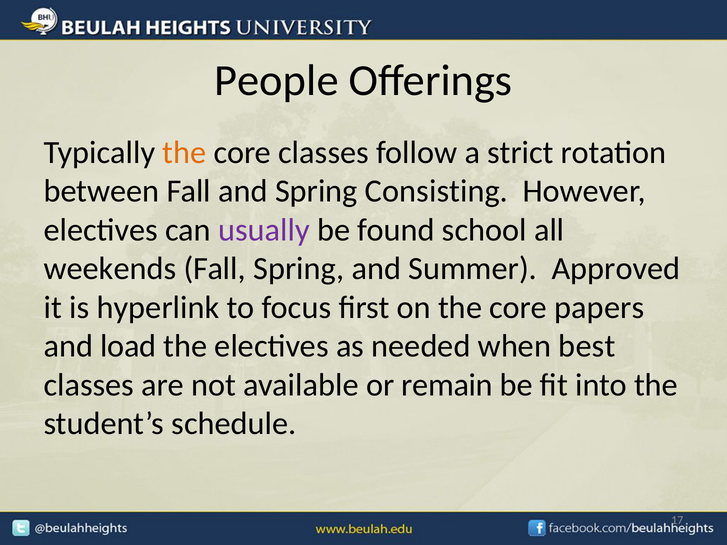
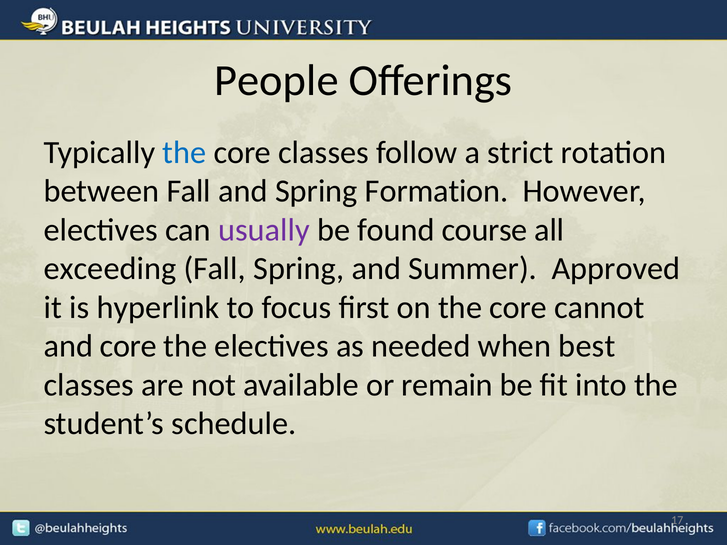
the at (184, 153) colour: orange -> blue
Consisting: Consisting -> Formation
school: school -> course
weekends: weekends -> exceeding
papers: papers -> cannot
and load: load -> core
